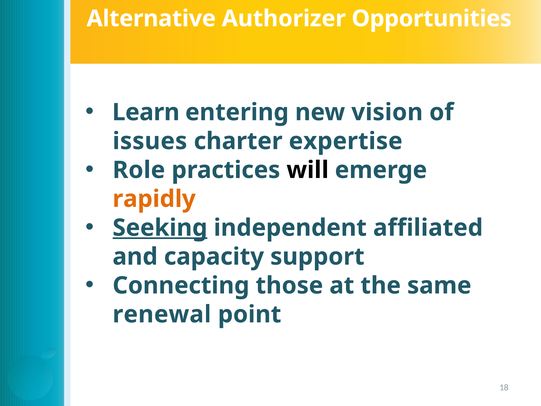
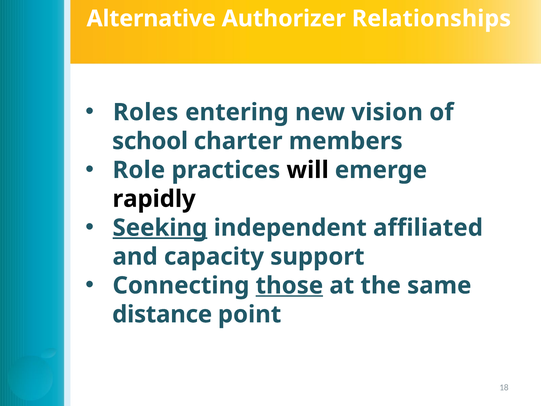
Opportunities: Opportunities -> Relationships
Learn: Learn -> Roles
issues: issues -> school
expertise: expertise -> members
rapidly colour: orange -> black
those underline: none -> present
renewal: renewal -> distance
